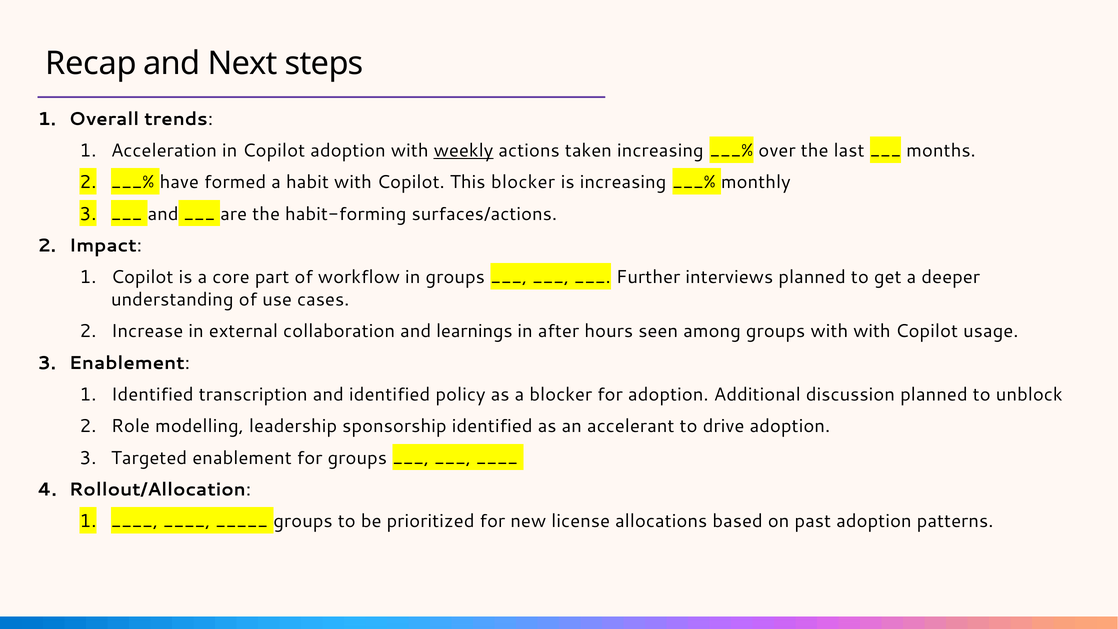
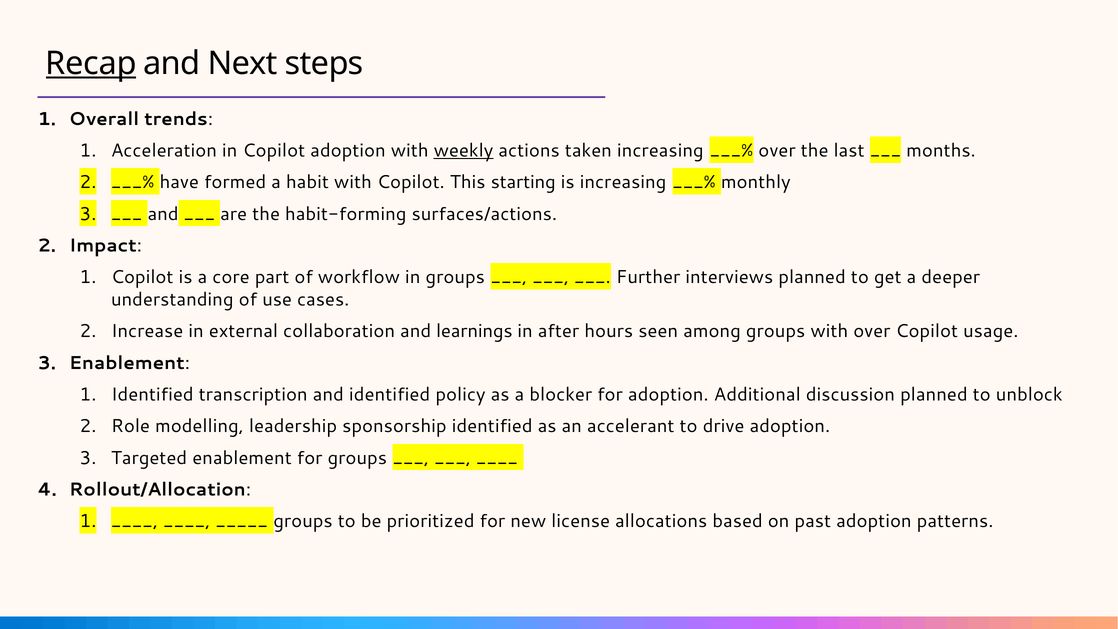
Recap underline: none -> present
This blocker: blocker -> starting
with with: with -> over
